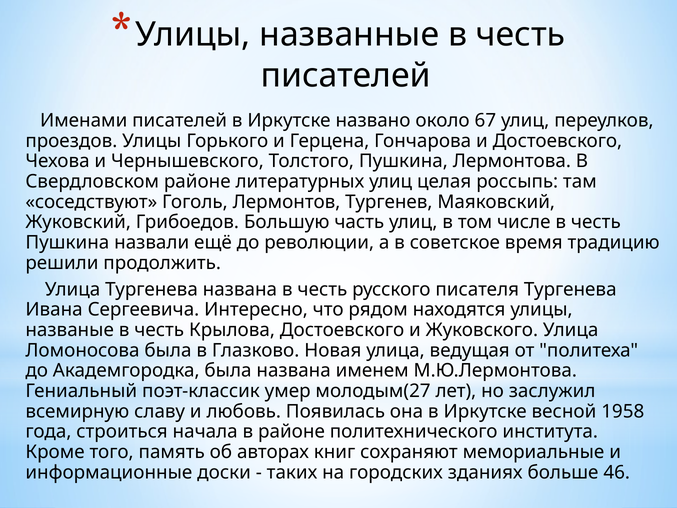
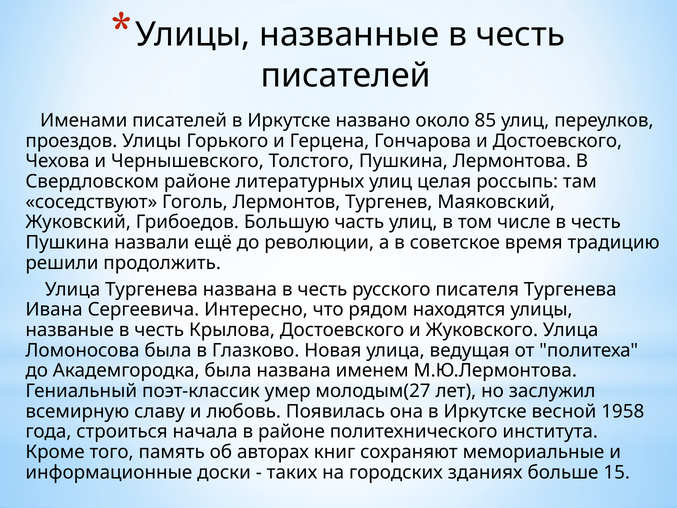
67: 67 -> 85
46: 46 -> 15
